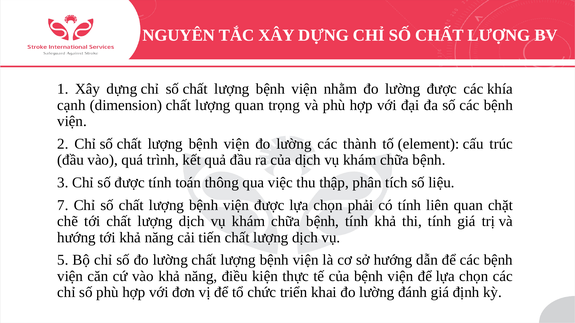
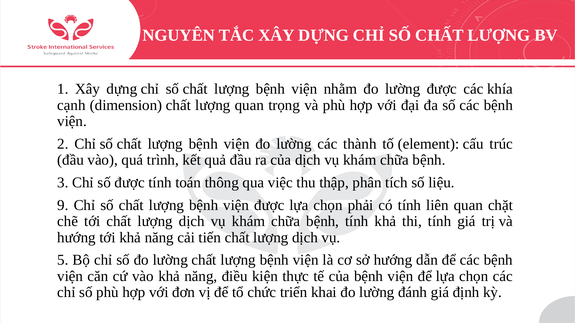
7: 7 -> 9
